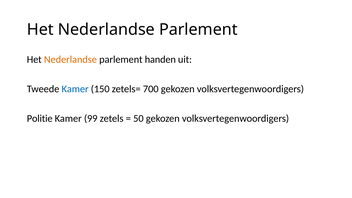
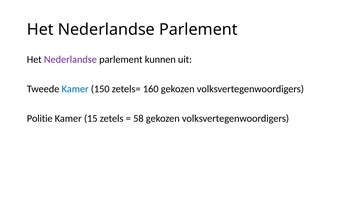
Nederlandse at (70, 60) colour: orange -> purple
handen: handen -> kunnen
700: 700 -> 160
99: 99 -> 15
50: 50 -> 58
